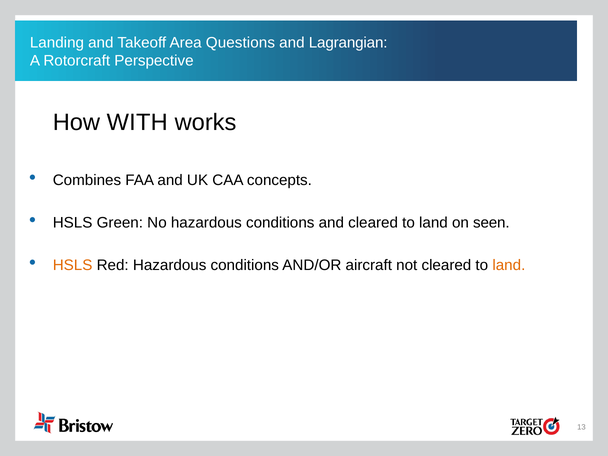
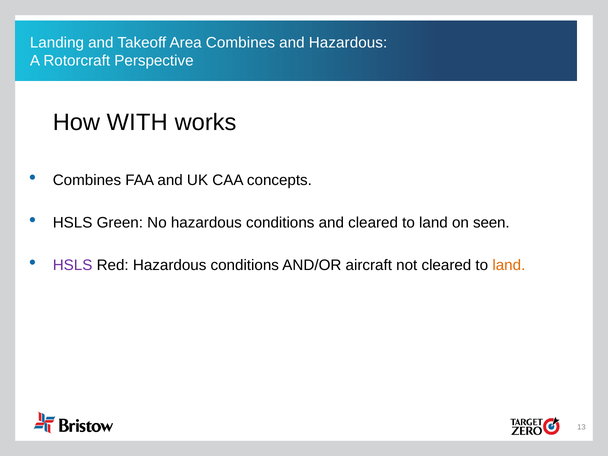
Area Questions: Questions -> Combines
and Lagrangian: Lagrangian -> Hazardous
HSLS at (73, 265) colour: orange -> purple
